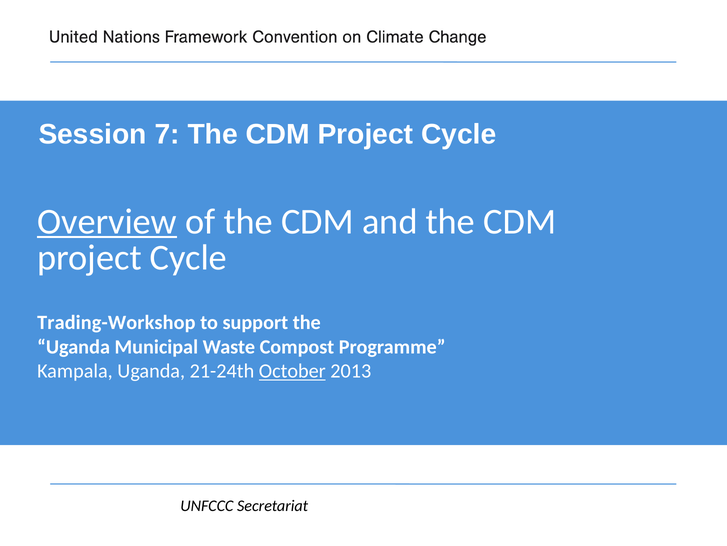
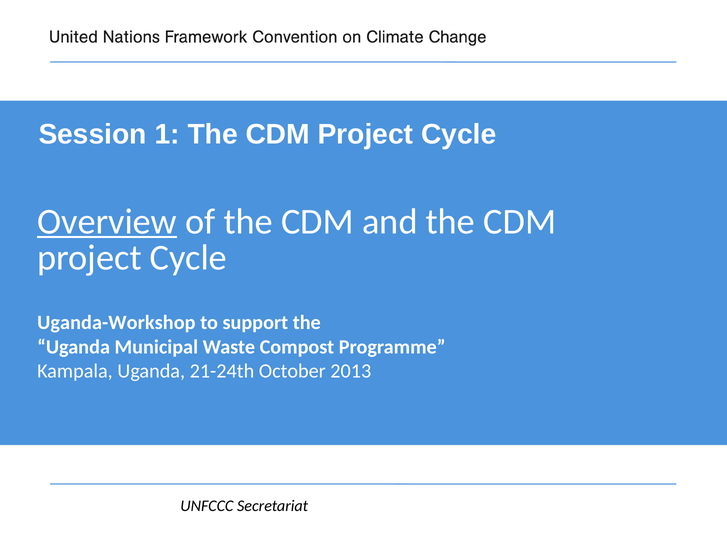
7: 7 -> 1
Trading-Workshop: Trading-Workshop -> Uganda-Workshop
October underline: present -> none
